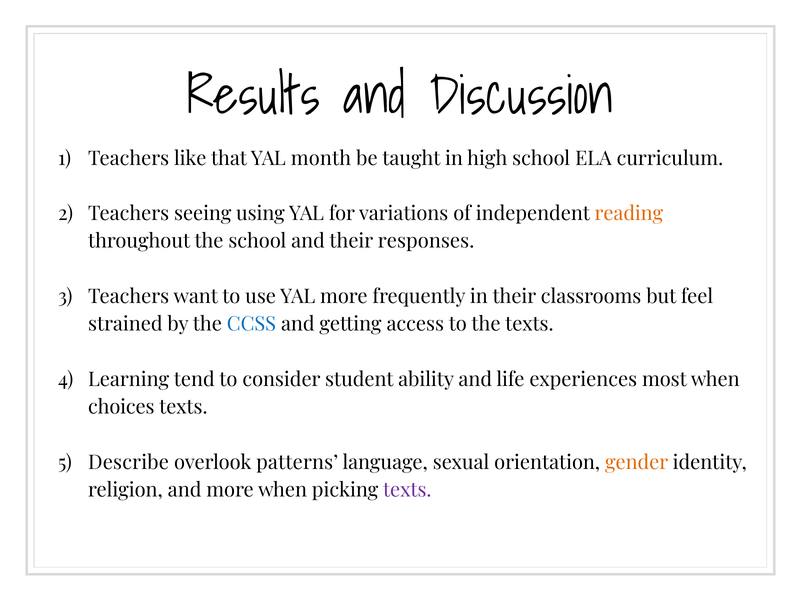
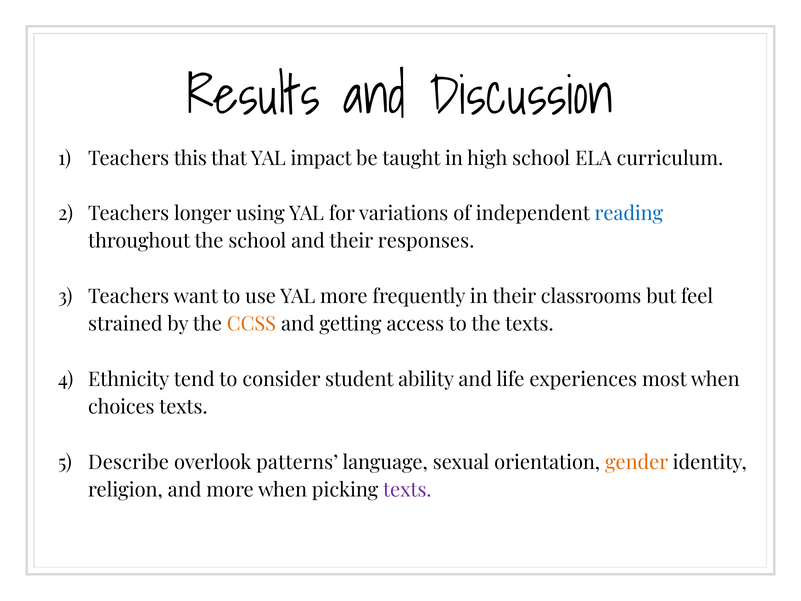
like: like -> this
month: month -> impact
seeing: seeing -> longer
reading colour: orange -> blue
CCSS colour: blue -> orange
Learning: Learning -> Ethnicity
